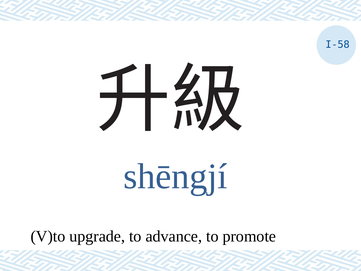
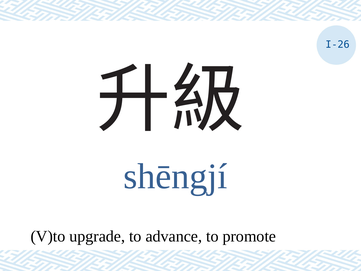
I-58: I-58 -> I-26
